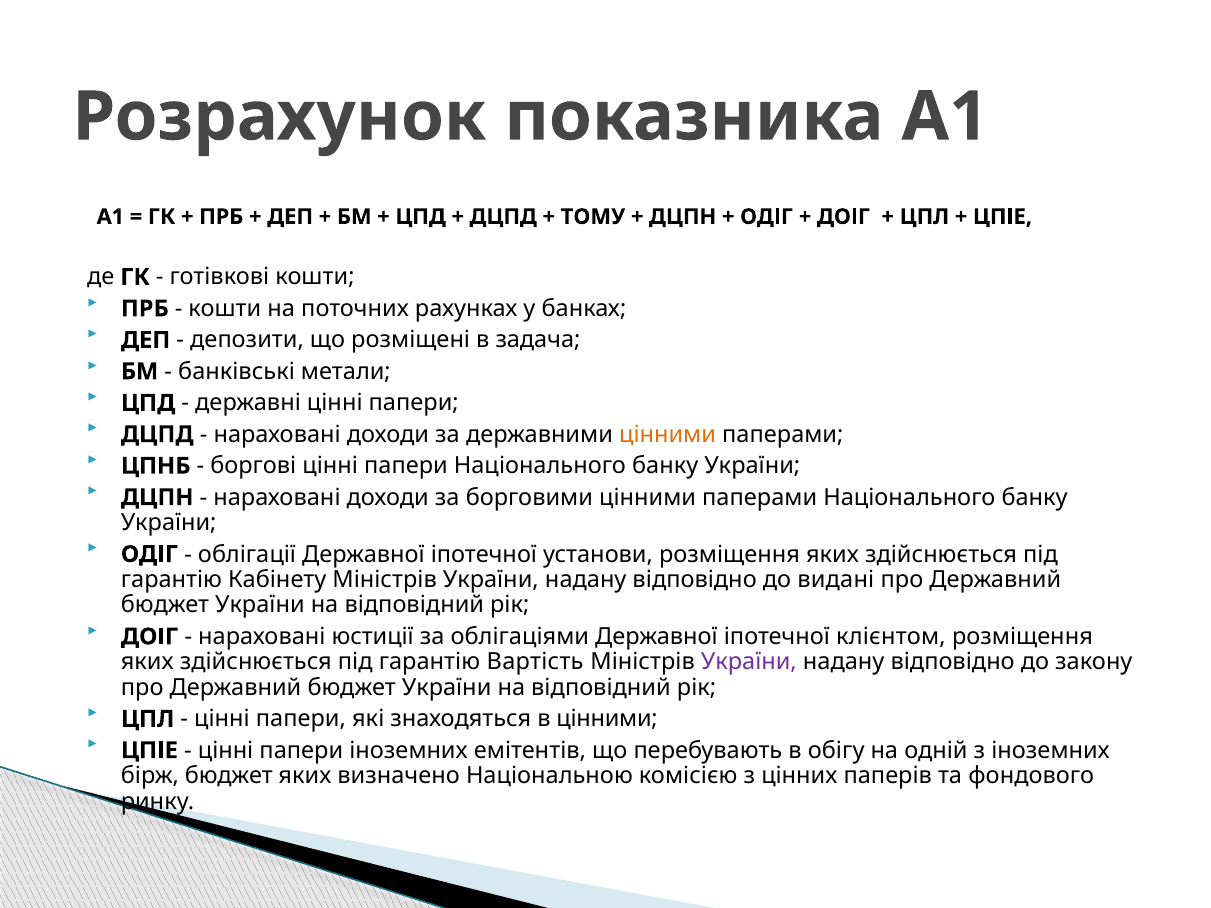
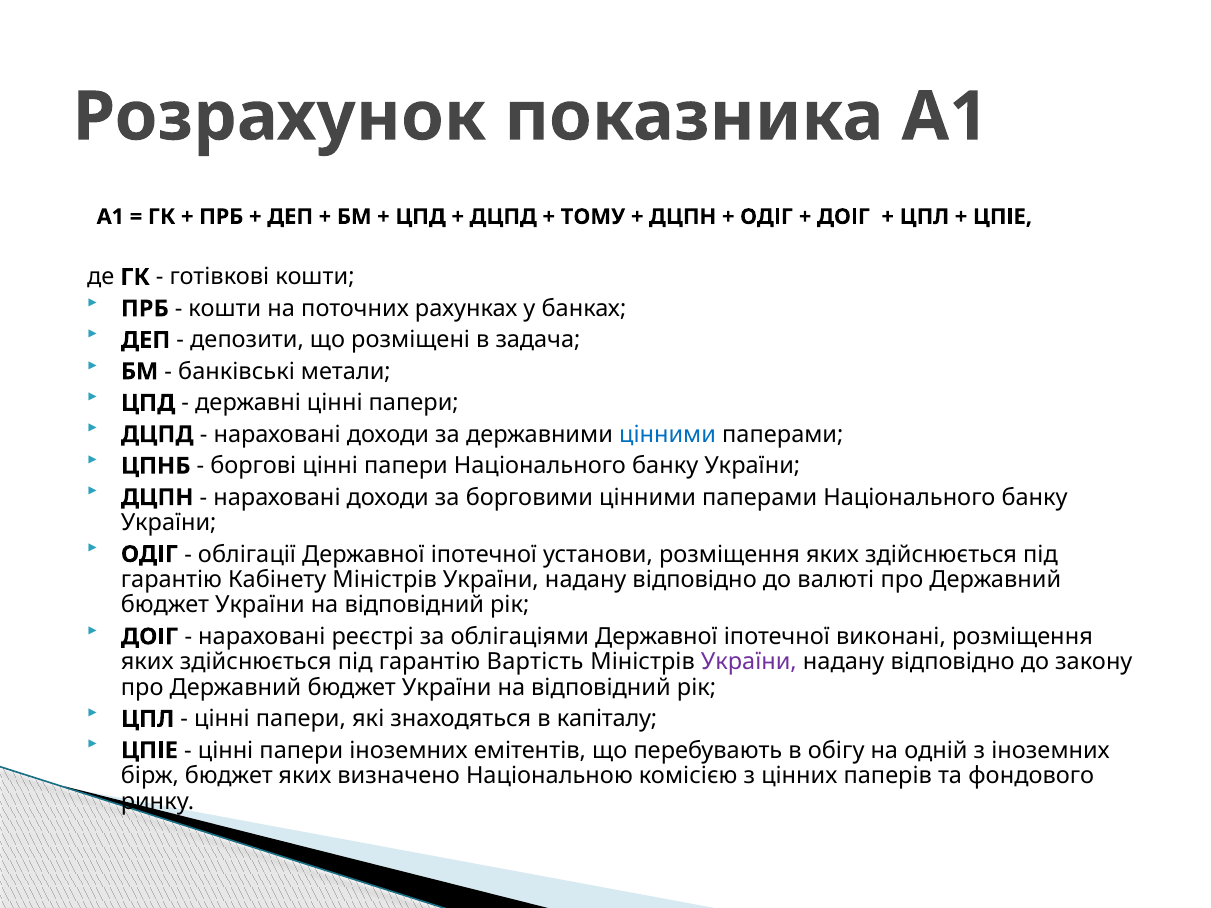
цінними at (668, 435) colour: orange -> blue
видані: видані -> валюті
юстиції: юстиції -> реєстрі
клієнтом: клієнтом -> виконані
в цінними: цінними -> капіталу
